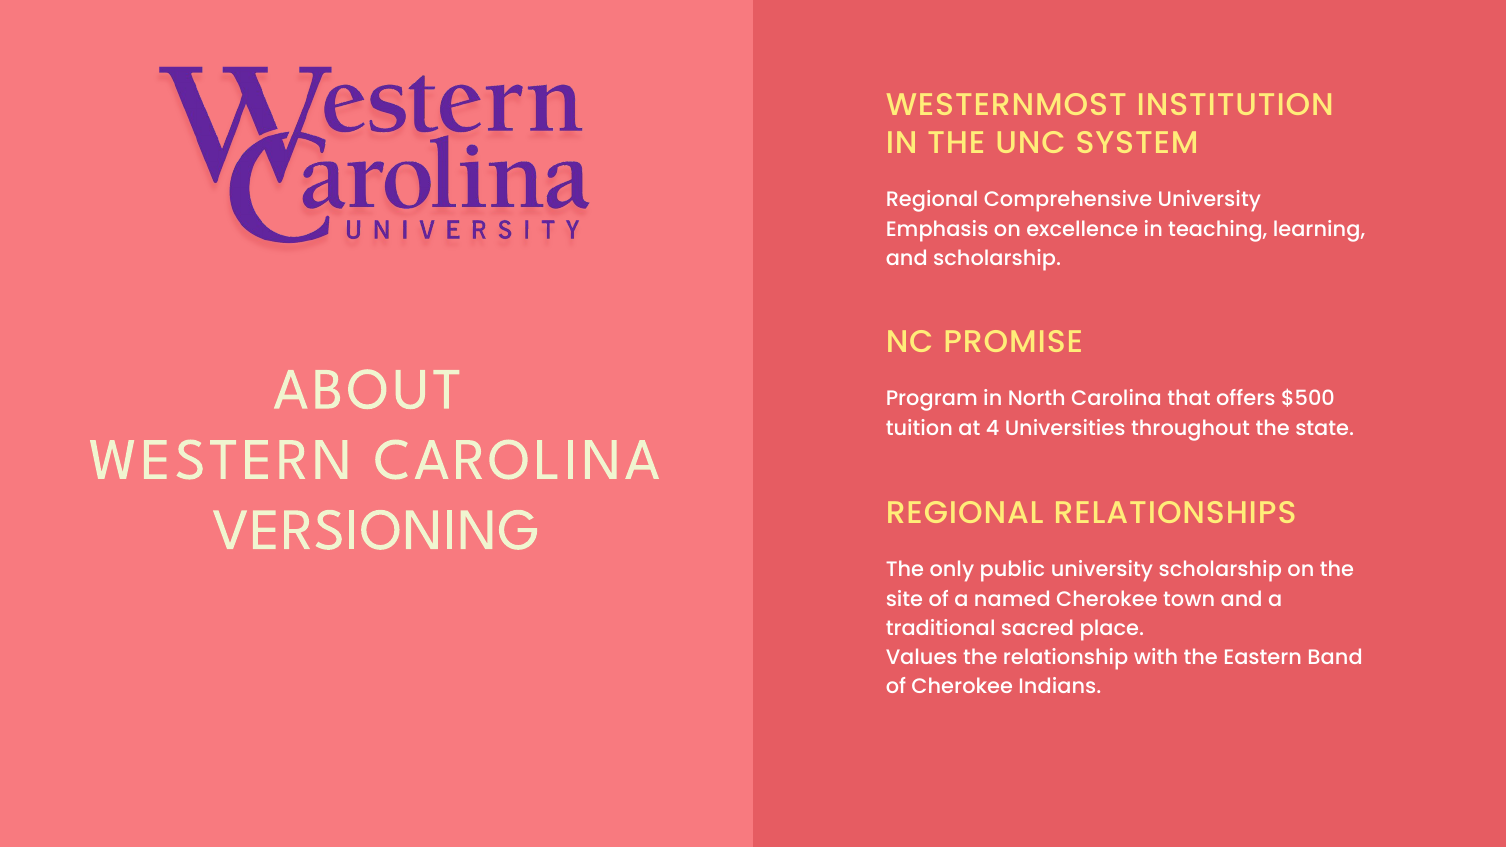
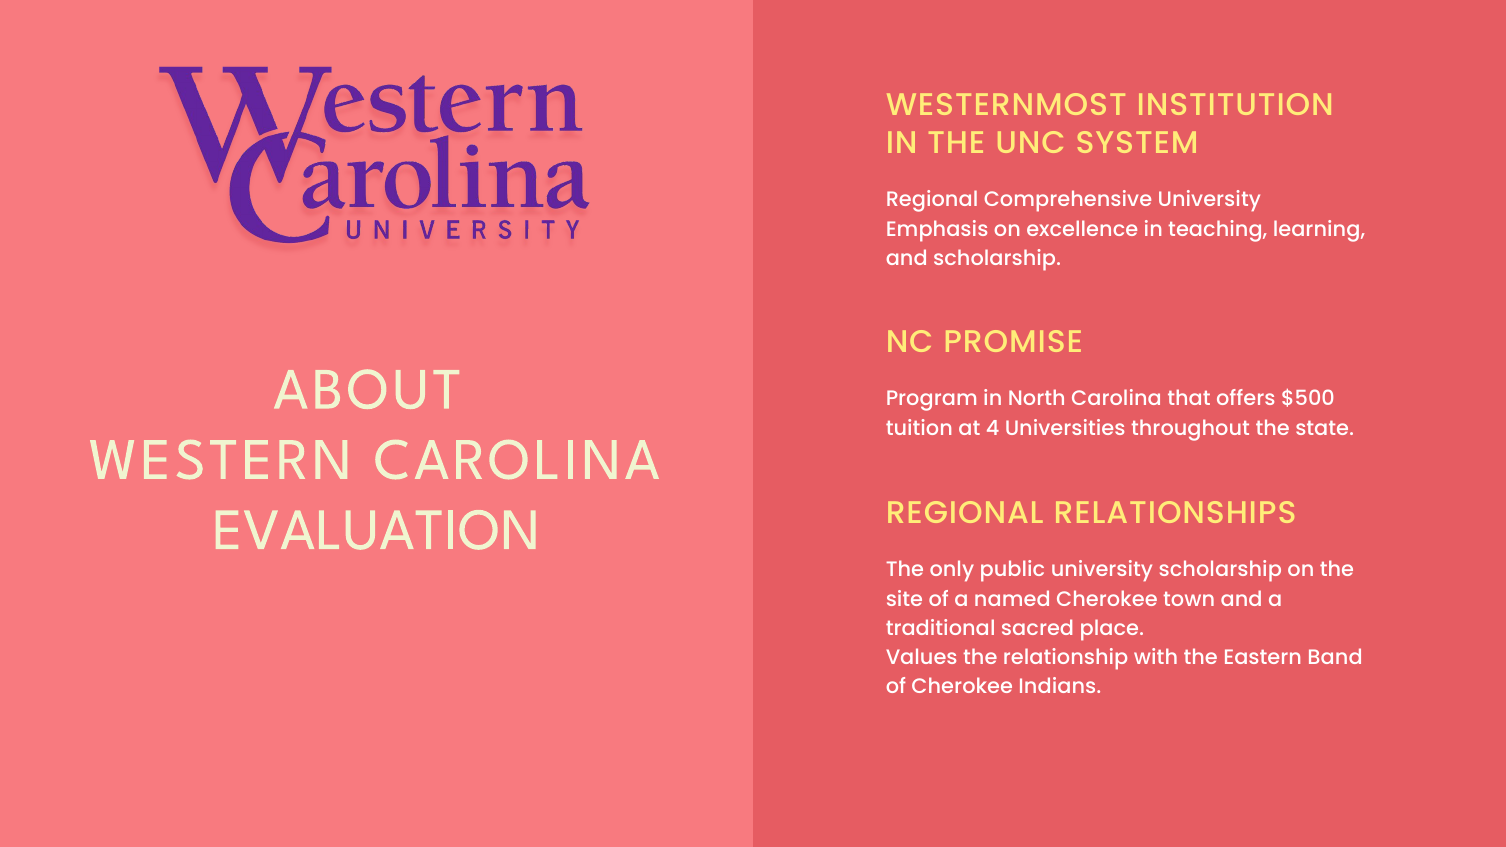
VERSIONING: VERSIONING -> EVALUATION
